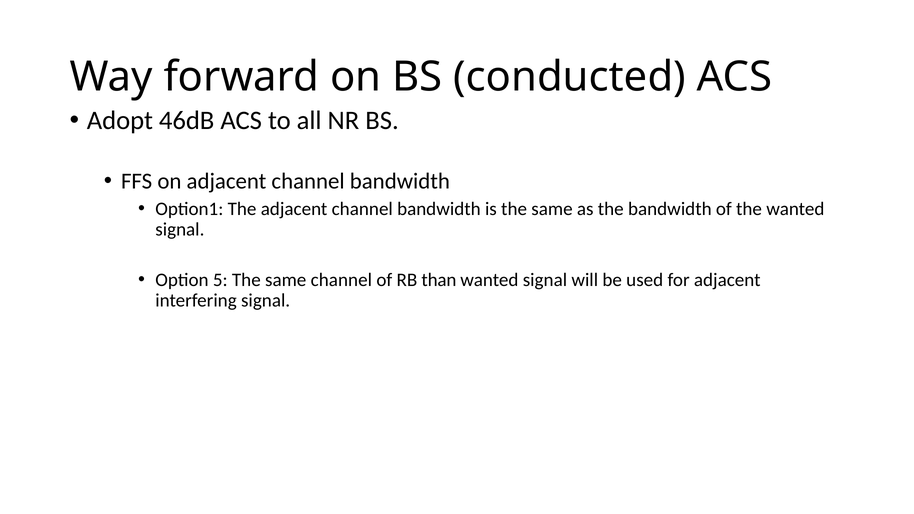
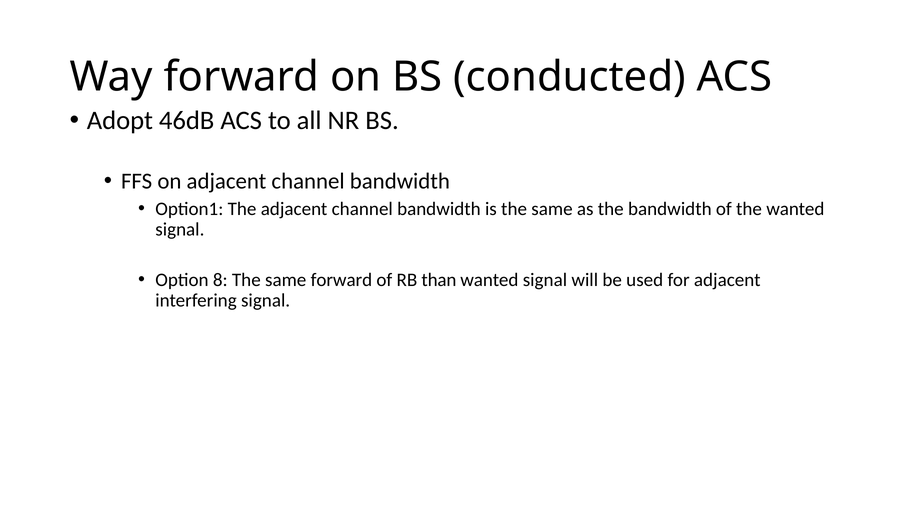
5: 5 -> 8
same channel: channel -> forward
